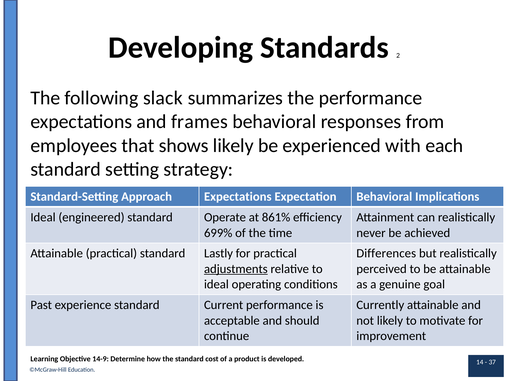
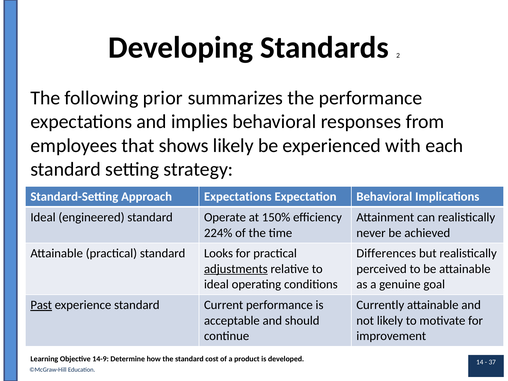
slack: slack -> prior
frames: frames -> implies
861%: 861% -> 150%
699%: 699% -> 224%
Lastly: Lastly -> Looks
Past underline: none -> present
